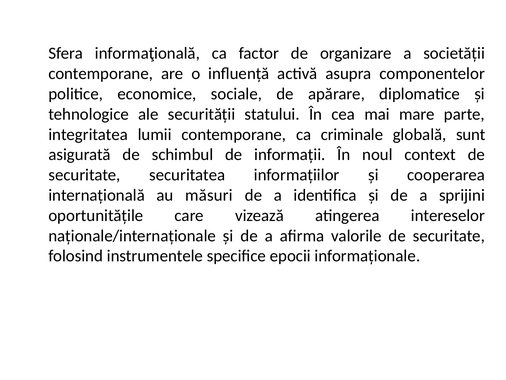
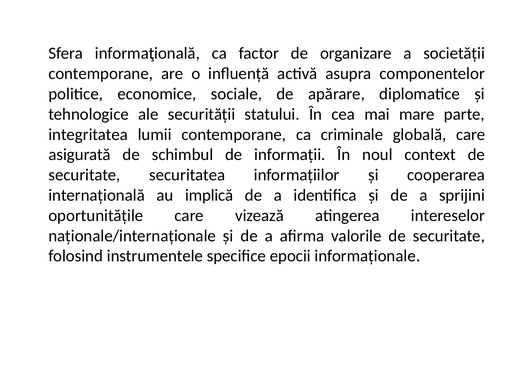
globală sunt: sunt -> care
măsuri: măsuri -> implică
